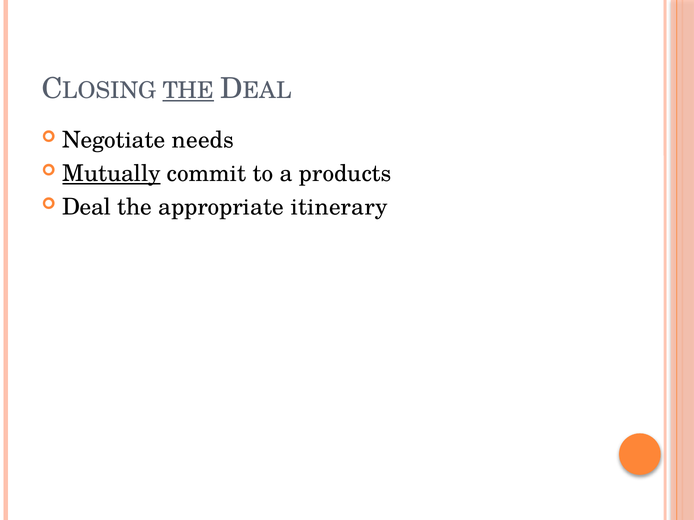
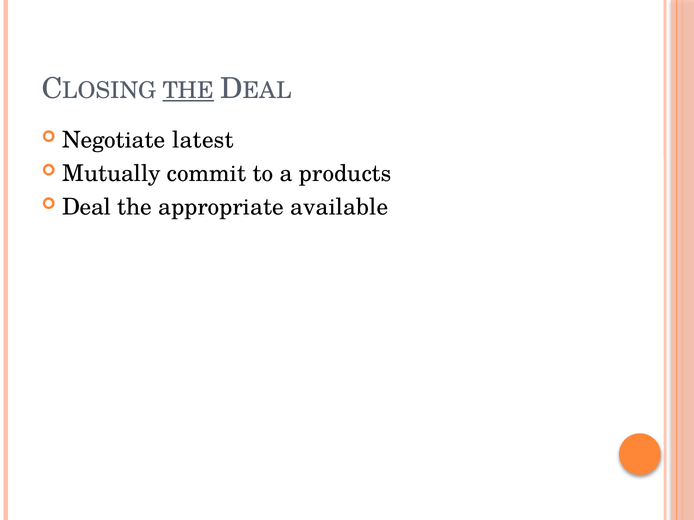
needs: needs -> latest
Mutually underline: present -> none
itinerary: itinerary -> available
